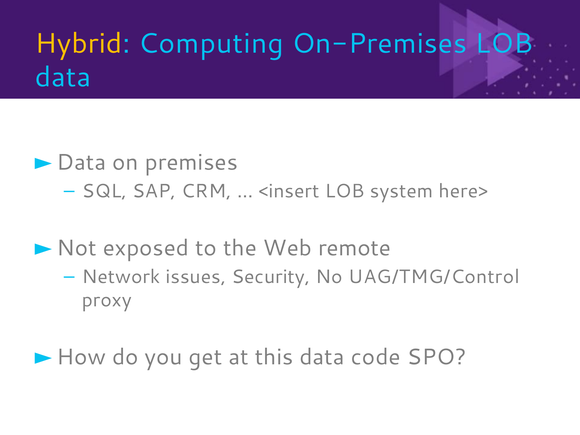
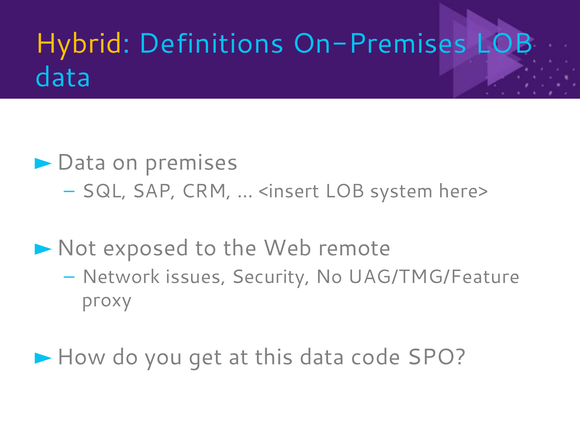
Computing: Computing -> Definitions
UAG/TMG/Control: UAG/TMG/Control -> UAG/TMG/Feature
